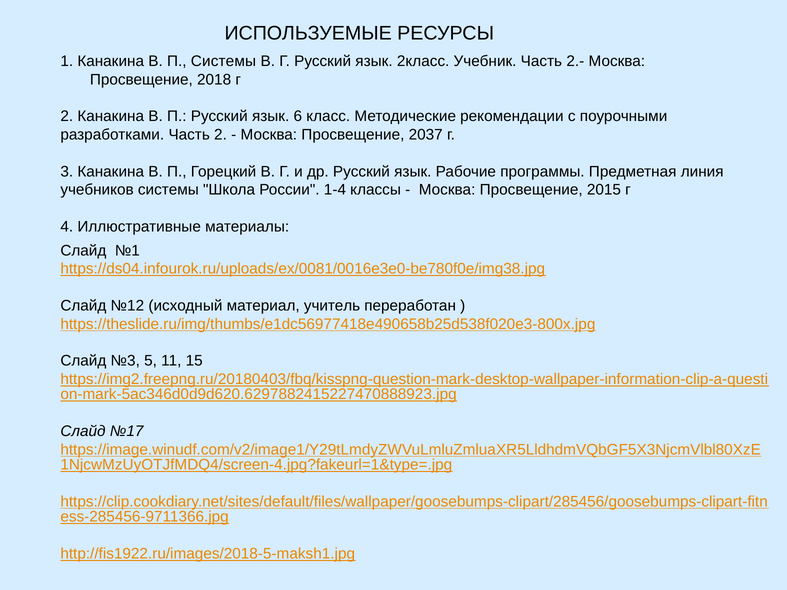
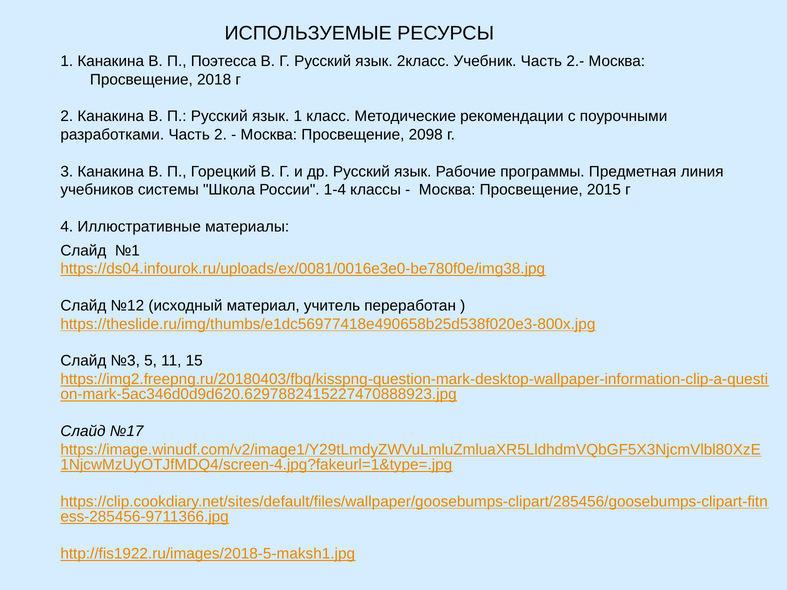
П Системы: Системы -> Поэтесса
язык 6: 6 -> 1
2037: 2037 -> 2098
